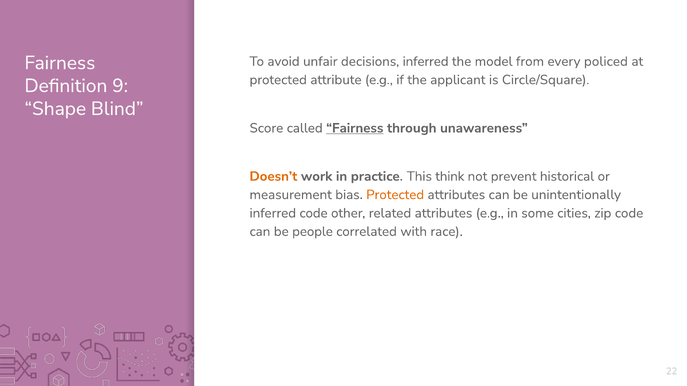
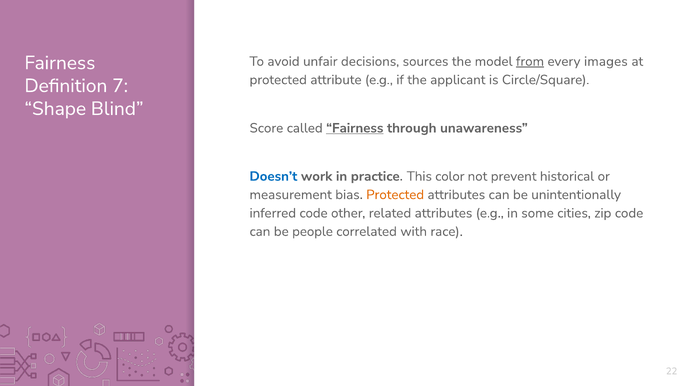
decisions inferred: inferred -> sources
from underline: none -> present
policed: policed -> images
9: 9 -> 7
Doesn’t colour: orange -> blue
think: think -> color
